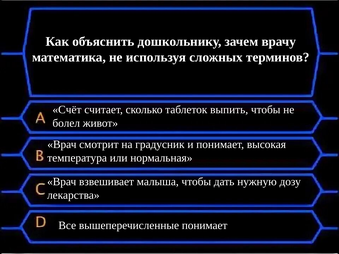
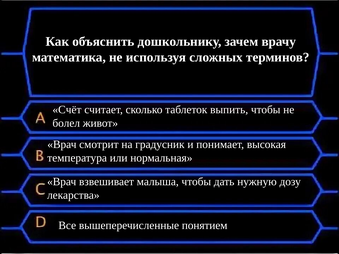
вышеперечисленные понимает: понимает -> понятием
